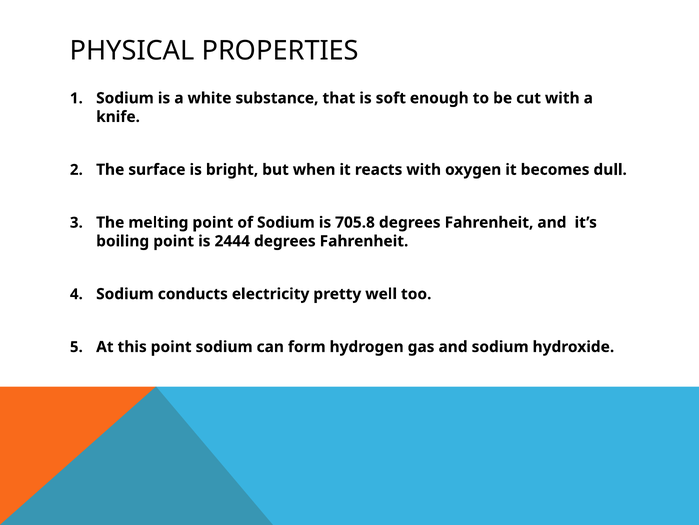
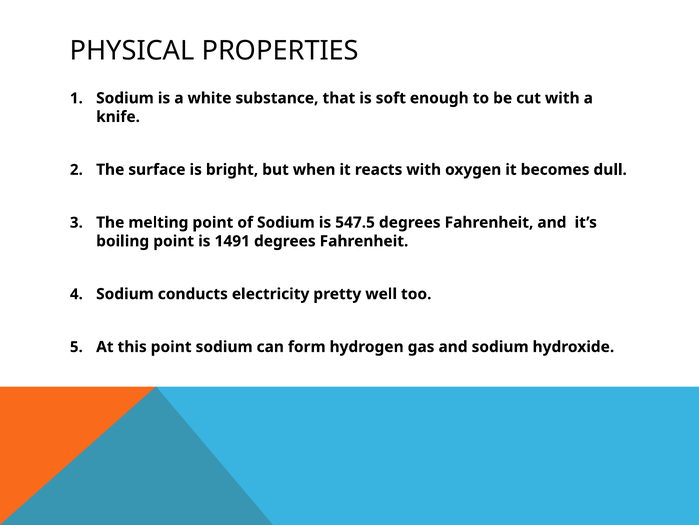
705.8: 705.8 -> 547.5
2444: 2444 -> 1491
